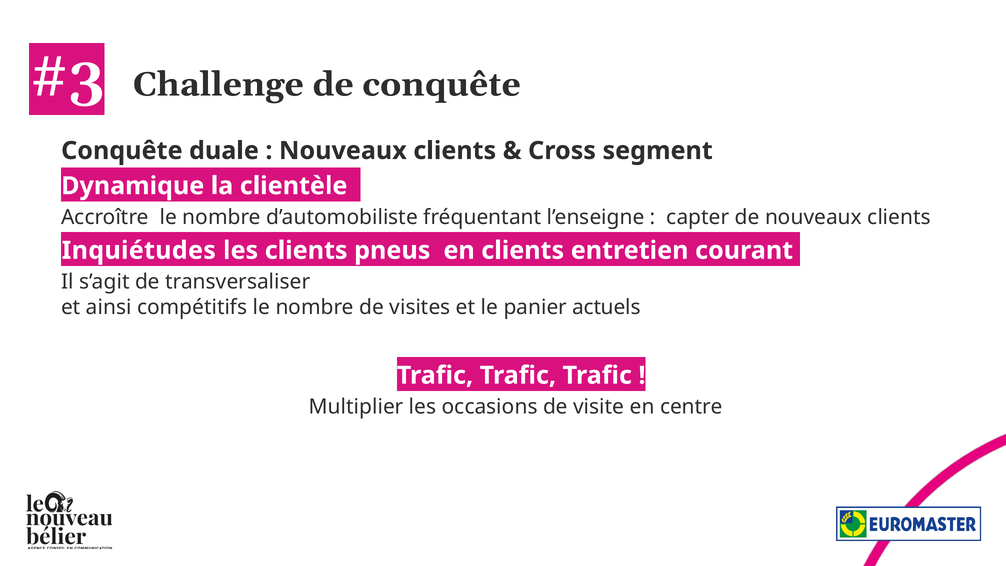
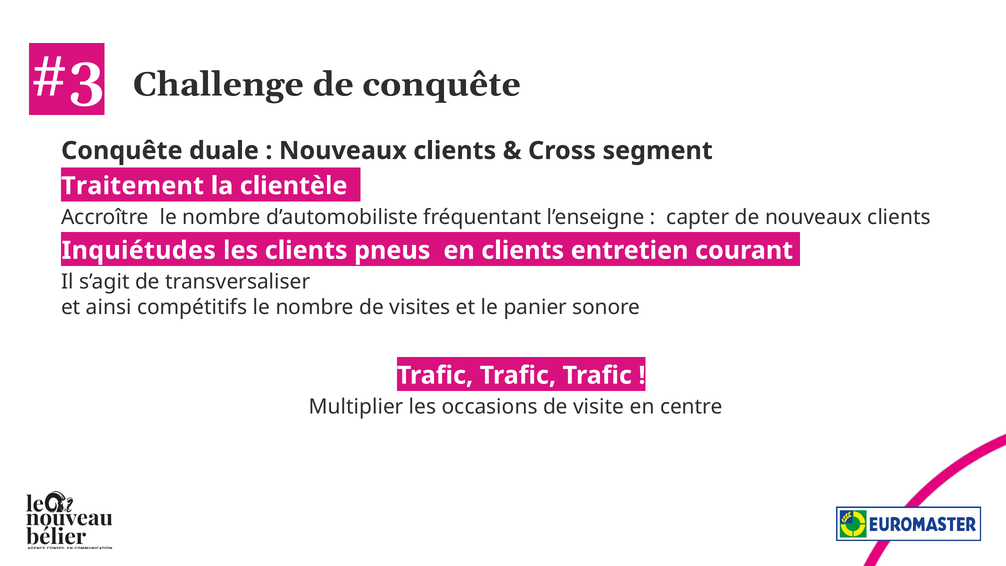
Dynamique: Dynamique -> Traitement
actuels: actuels -> sonore
